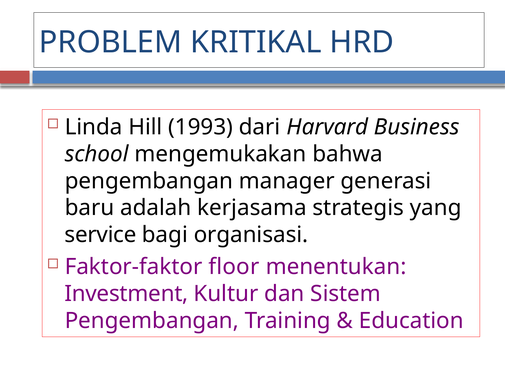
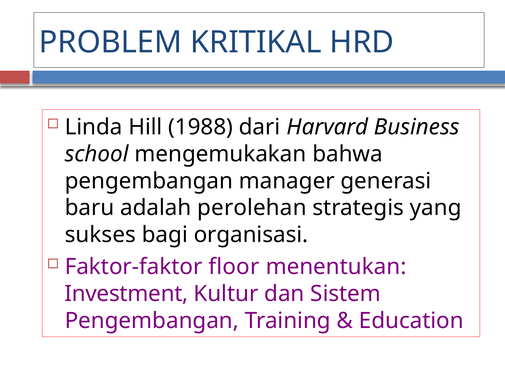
1993: 1993 -> 1988
kerjasama: kerjasama -> perolehan
service: service -> sukses
